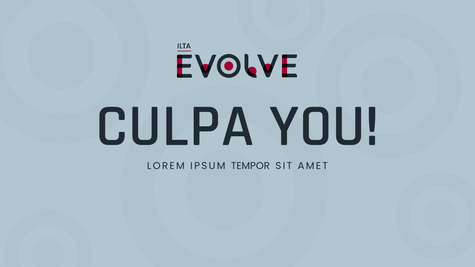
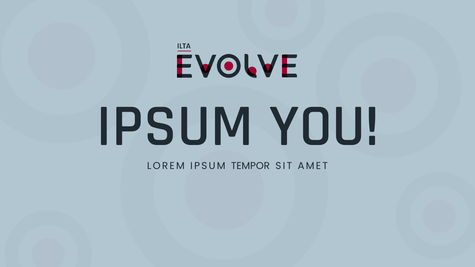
CULPA at (175, 126): CULPA -> IPSUM
